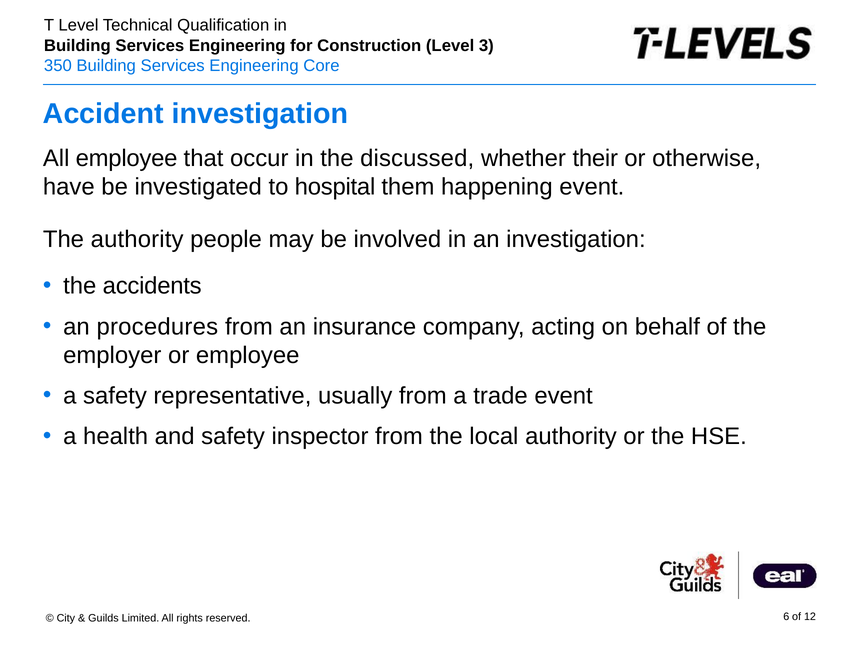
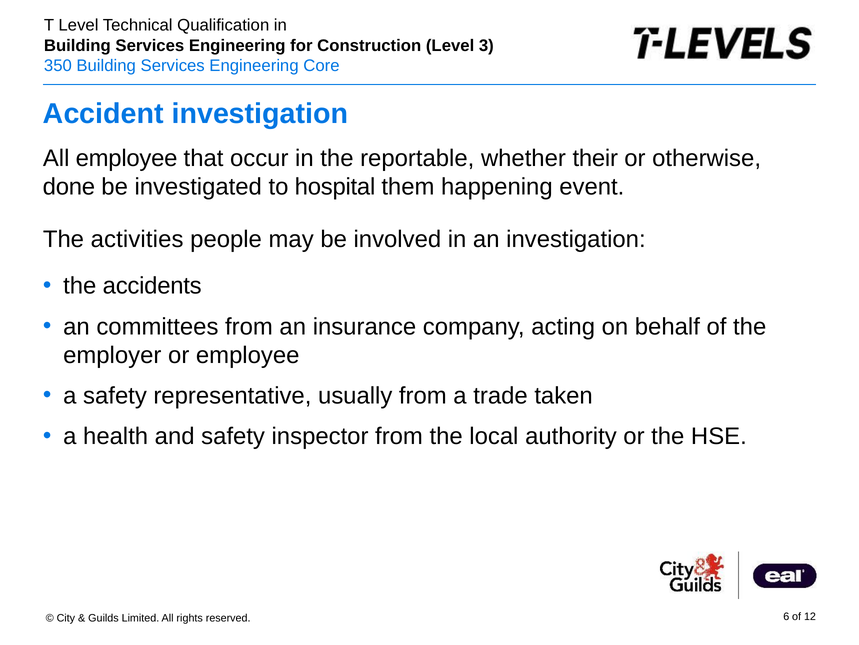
discussed: discussed -> reportable
have: have -> done
The authority: authority -> activities
procedures: procedures -> committees
trade event: event -> taken
